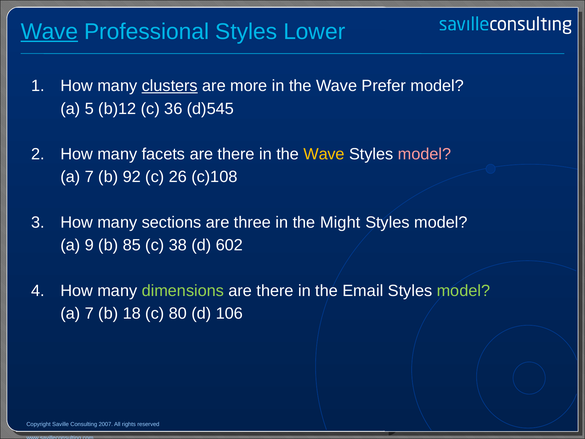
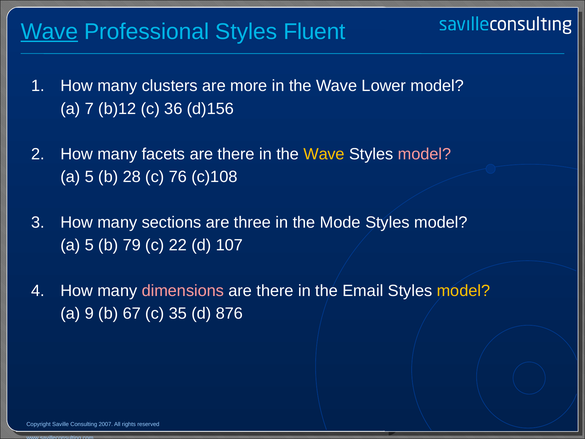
Lower: Lower -> Fluent
clusters underline: present -> none
Prefer: Prefer -> Lower
5: 5 -> 7
d)545: d)545 -> d)156
7 at (89, 177): 7 -> 5
92: 92 -> 28
26: 26 -> 76
Might: Might -> Mode
9 at (89, 245): 9 -> 5
85: 85 -> 79
38: 38 -> 22
602: 602 -> 107
dimensions colour: light green -> pink
model at (463, 291) colour: light green -> yellow
7 at (89, 313): 7 -> 9
18: 18 -> 67
80: 80 -> 35
106: 106 -> 876
